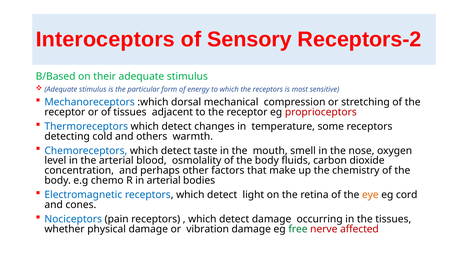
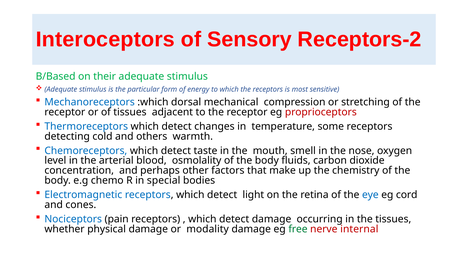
in arterial: arterial -> special
eye colour: orange -> blue
vibration: vibration -> modality
affected: affected -> internal
